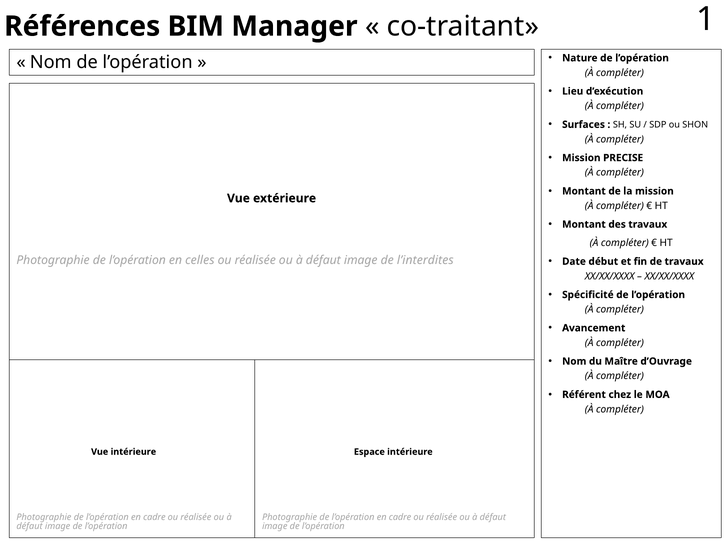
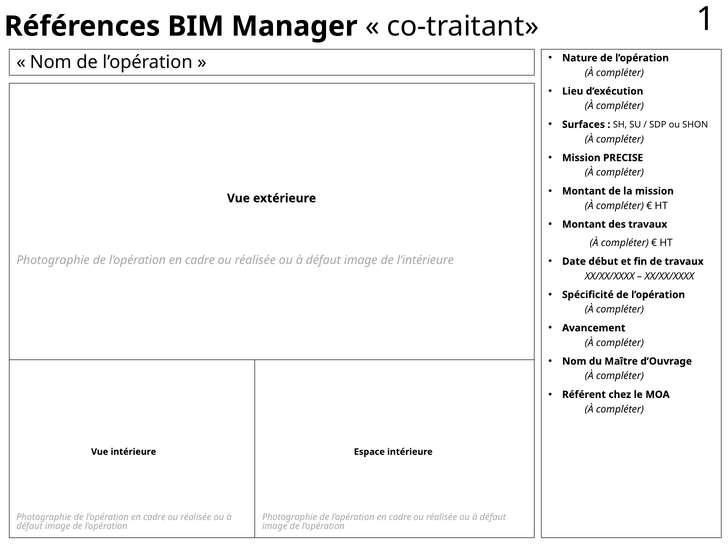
celles at (200, 260): celles -> cadre
l’interdites: l’interdites -> l’intérieure
